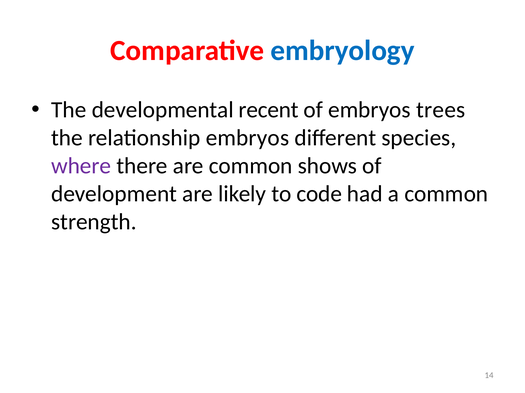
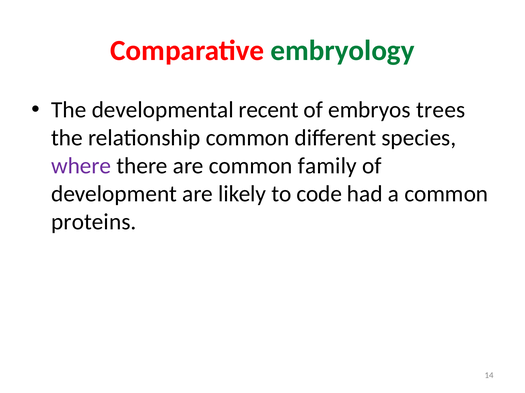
embryology colour: blue -> green
relationship embryos: embryos -> common
shows: shows -> family
strength: strength -> proteins
